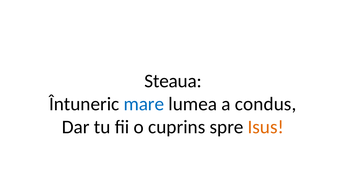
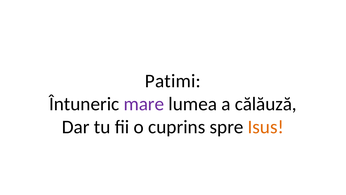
Steaua: Steaua -> Patimi
mare colour: blue -> purple
condus: condus -> călăuză
